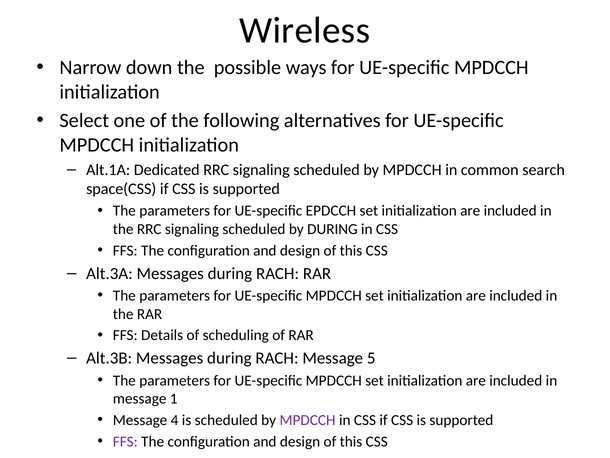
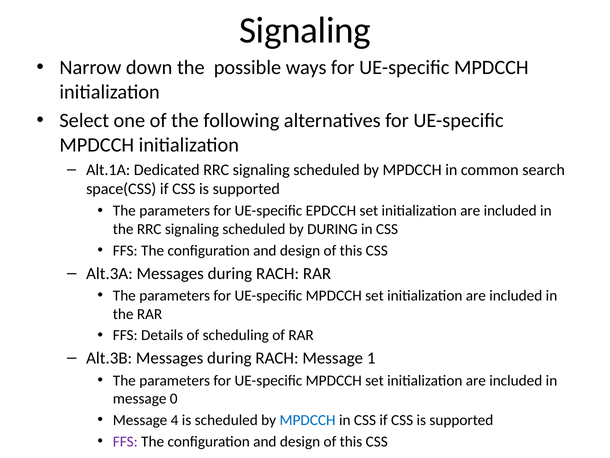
Wireless at (305, 31): Wireless -> Signaling
5: 5 -> 1
1: 1 -> 0
MPDCCH at (308, 420) colour: purple -> blue
